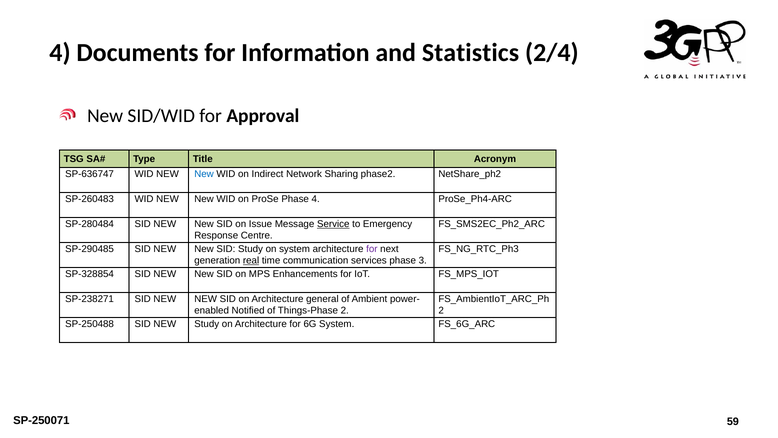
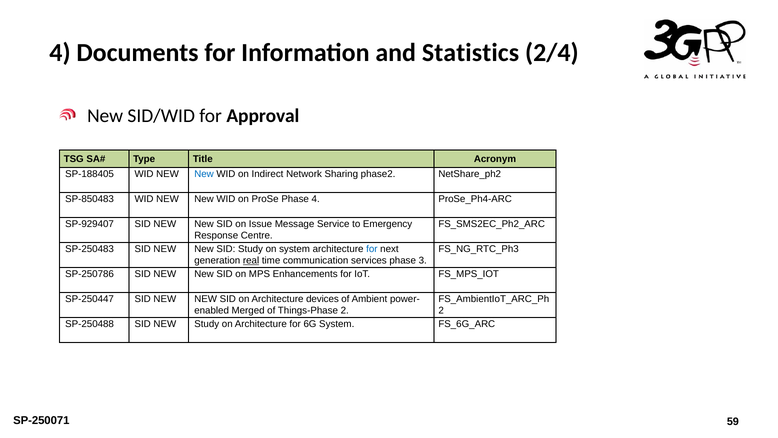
SP-636747: SP-636747 -> SP-188405
SP-260483: SP-260483 -> SP-850483
SP-280484: SP-280484 -> SP-929407
Service underline: present -> none
SP-290485: SP-290485 -> SP-250483
for at (372, 249) colour: purple -> blue
SP-328854: SP-328854 -> SP-250786
SP-238271: SP-238271 -> SP-250447
general: general -> devices
Notified: Notified -> Merged
